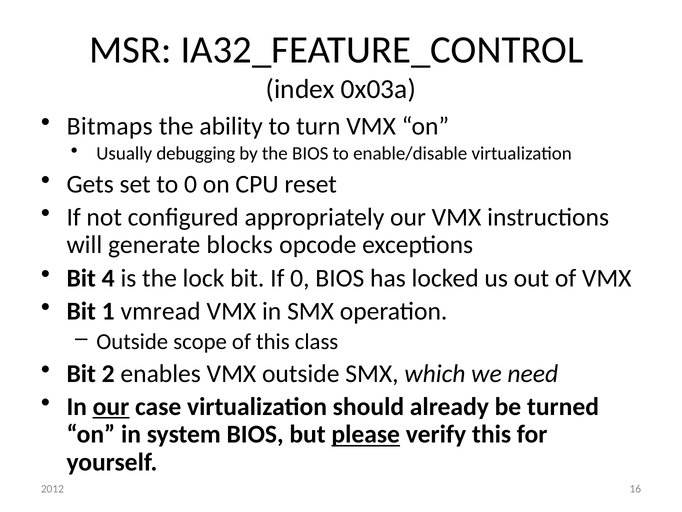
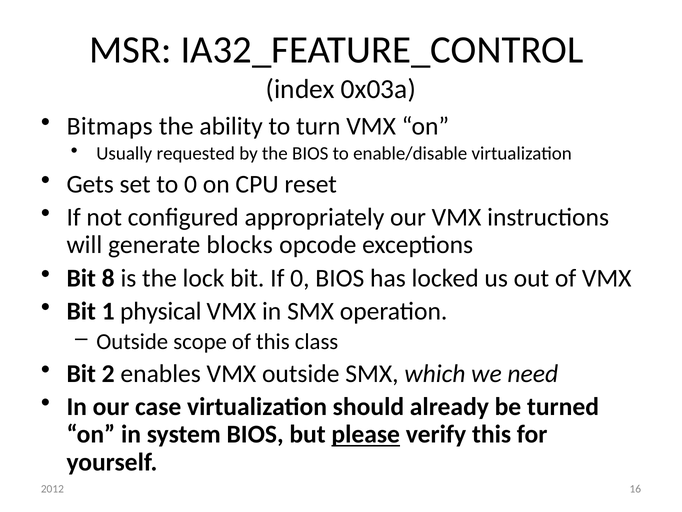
debugging: debugging -> requested
4: 4 -> 8
vmread: vmread -> physical
our at (111, 406) underline: present -> none
